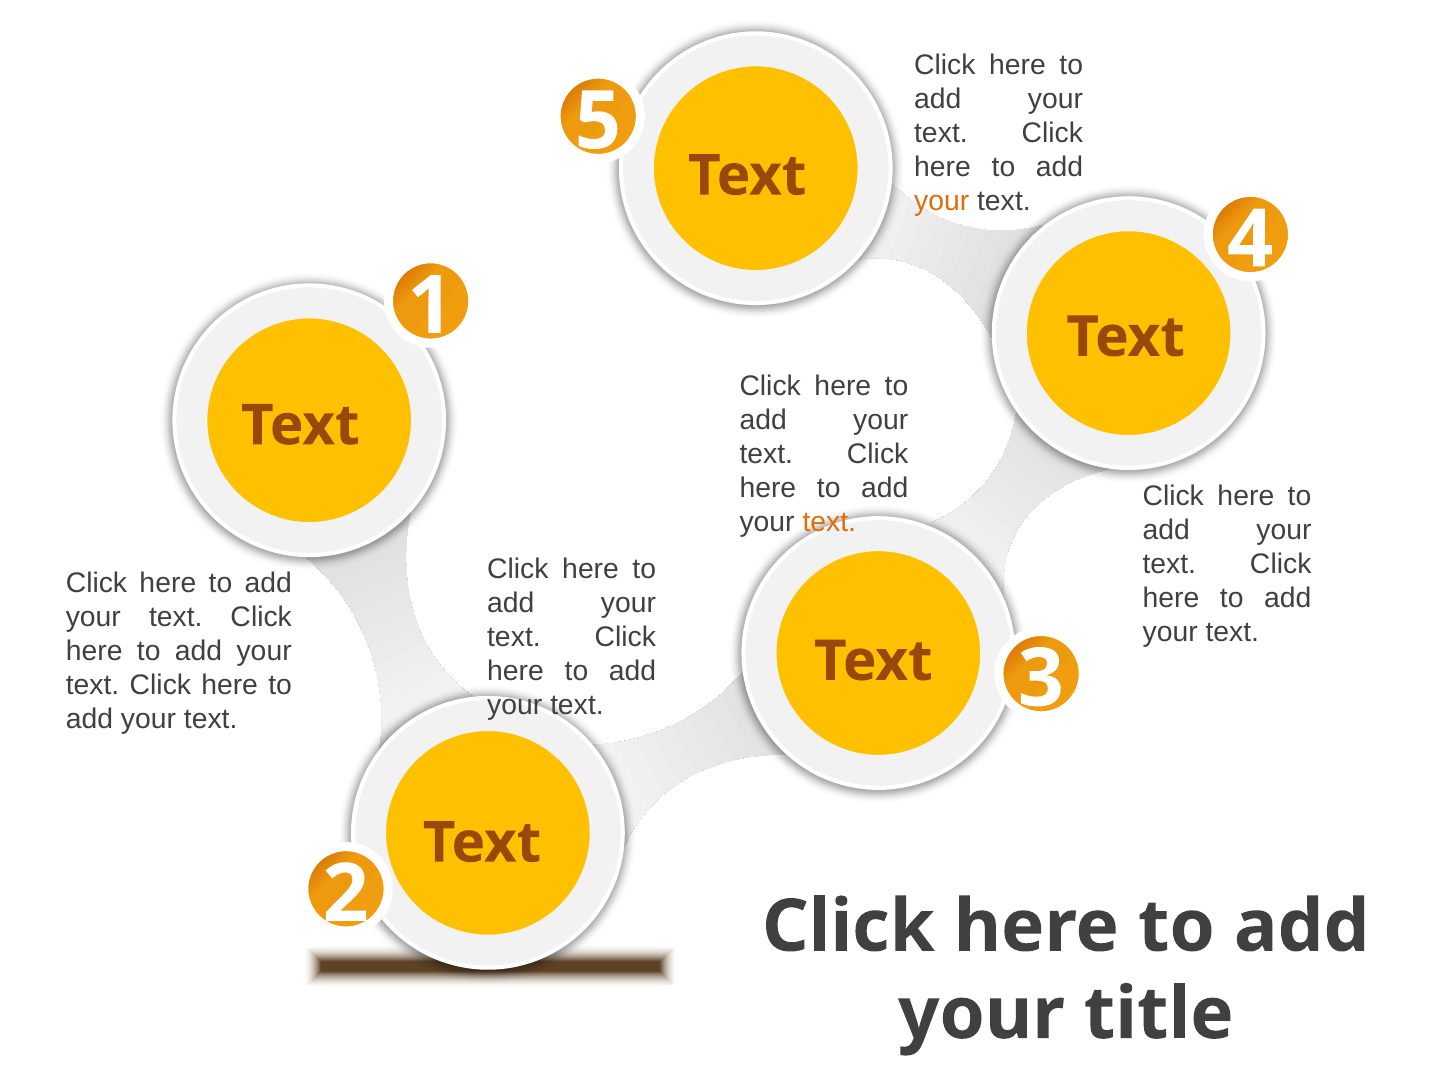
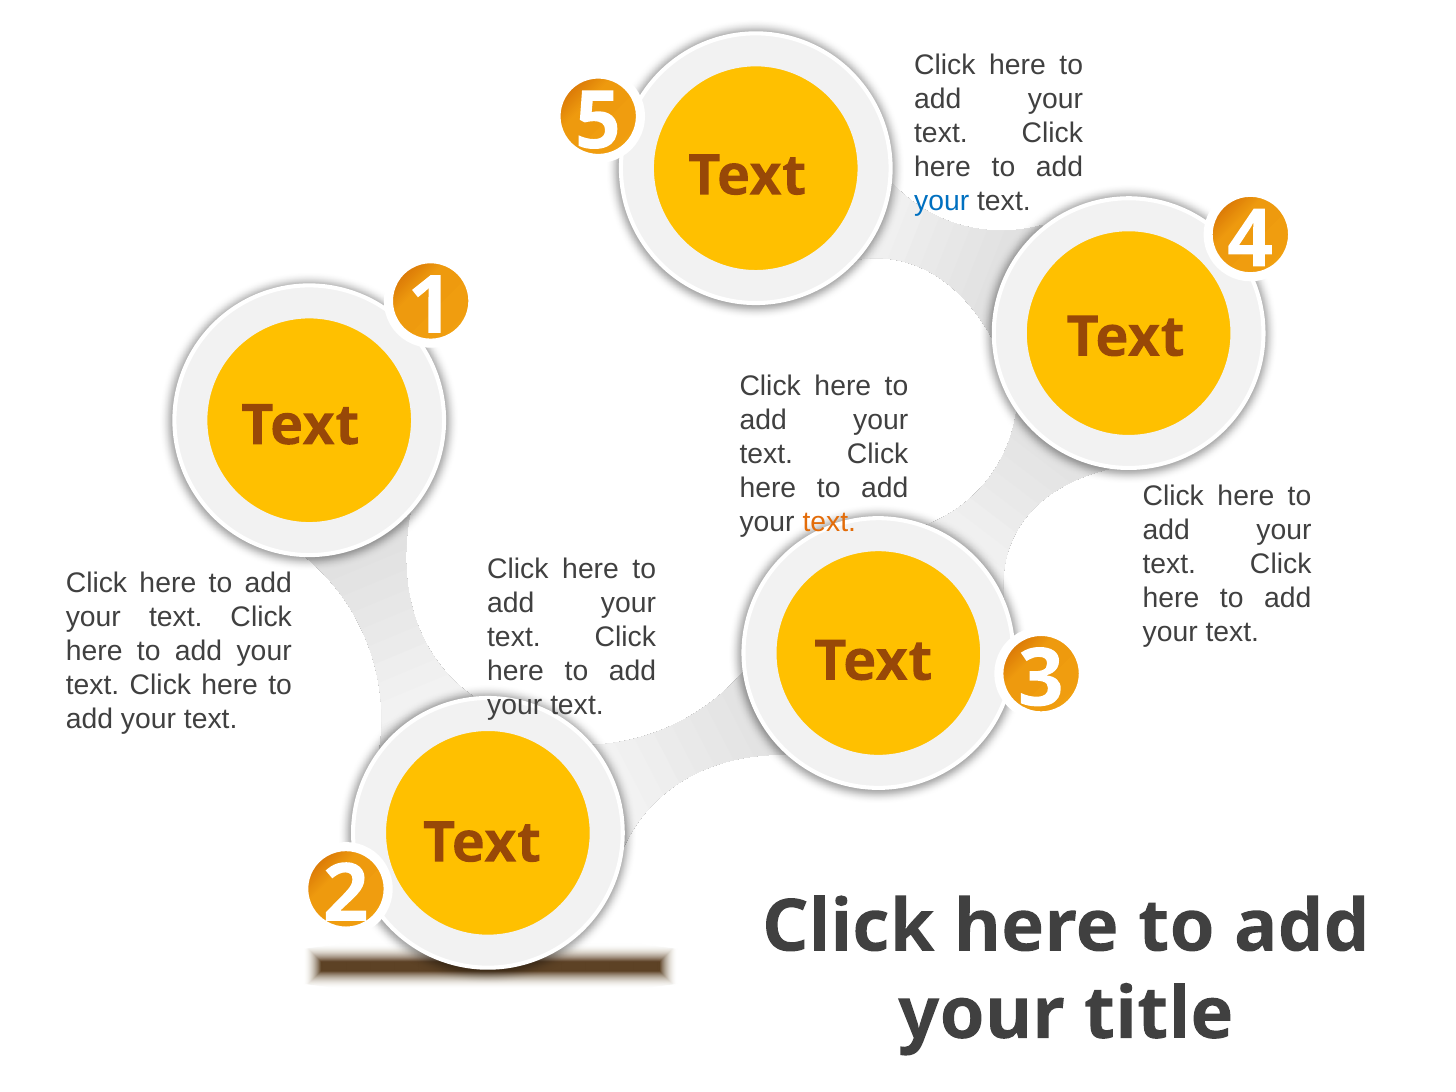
your at (942, 201) colour: orange -> blue
